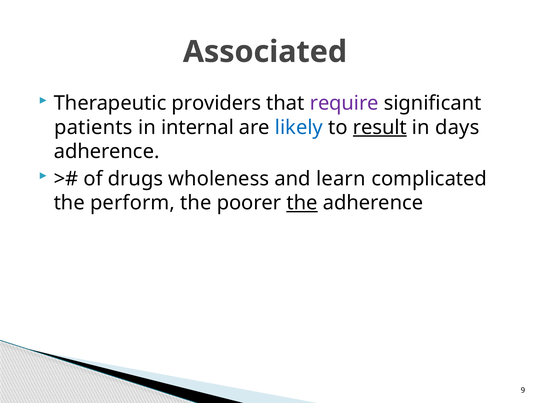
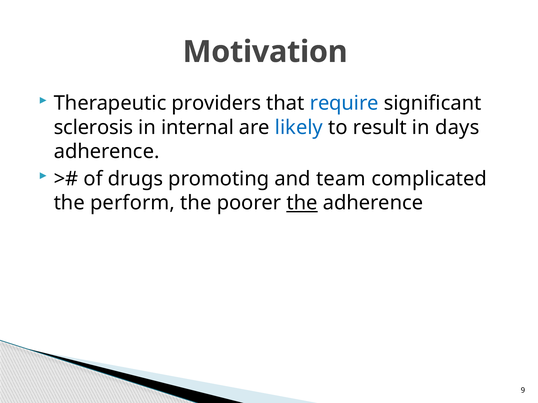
Associated: Associated -> Motivation
require colour: purple -> blue
patients: patients -> sclerosis
result underline: present -> none
wholeness: wholeness -> promoting
learn: learn -> team
